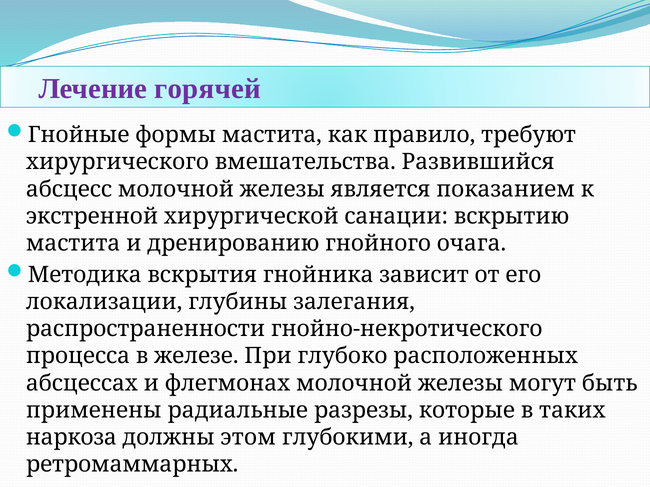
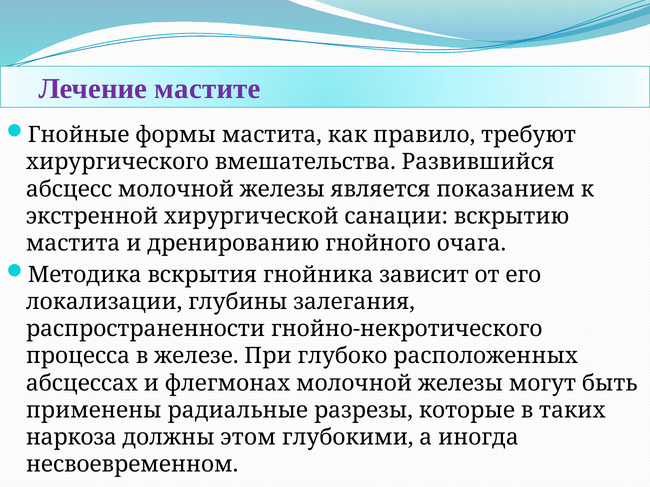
горячей: горячей -> мастите
ретромаммарных: ретромаммарных -> несвоевременном
